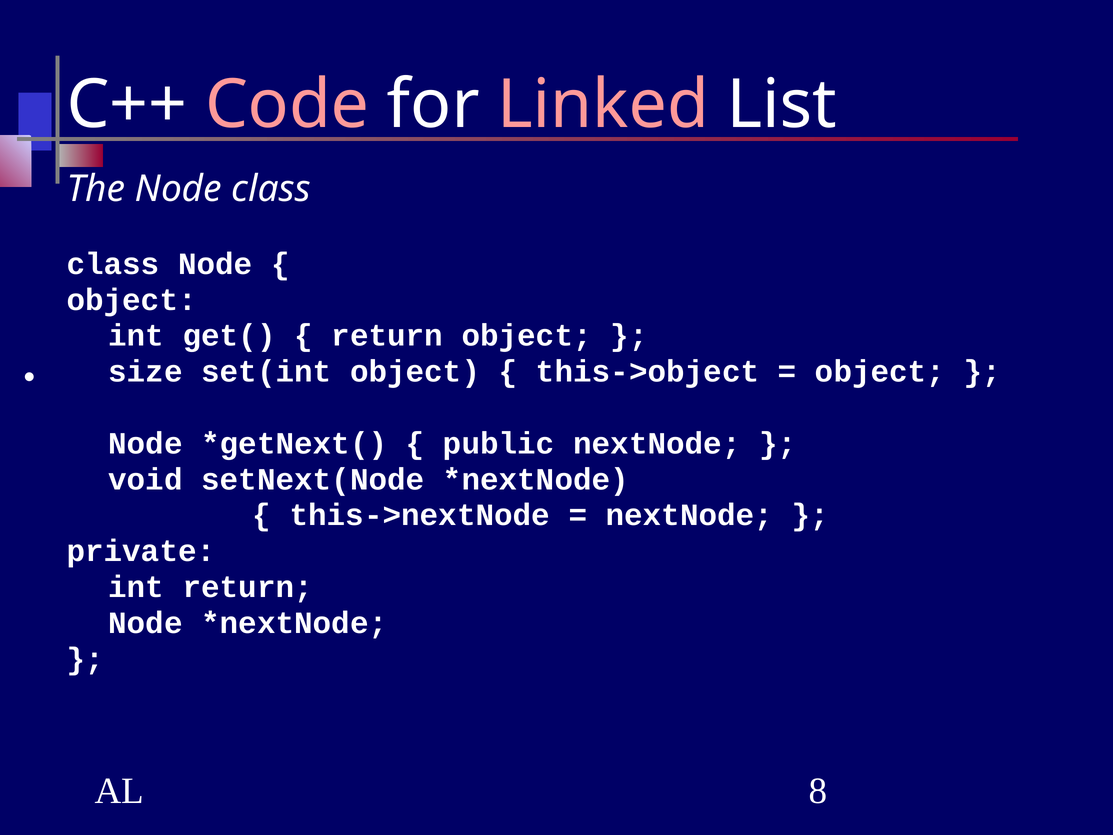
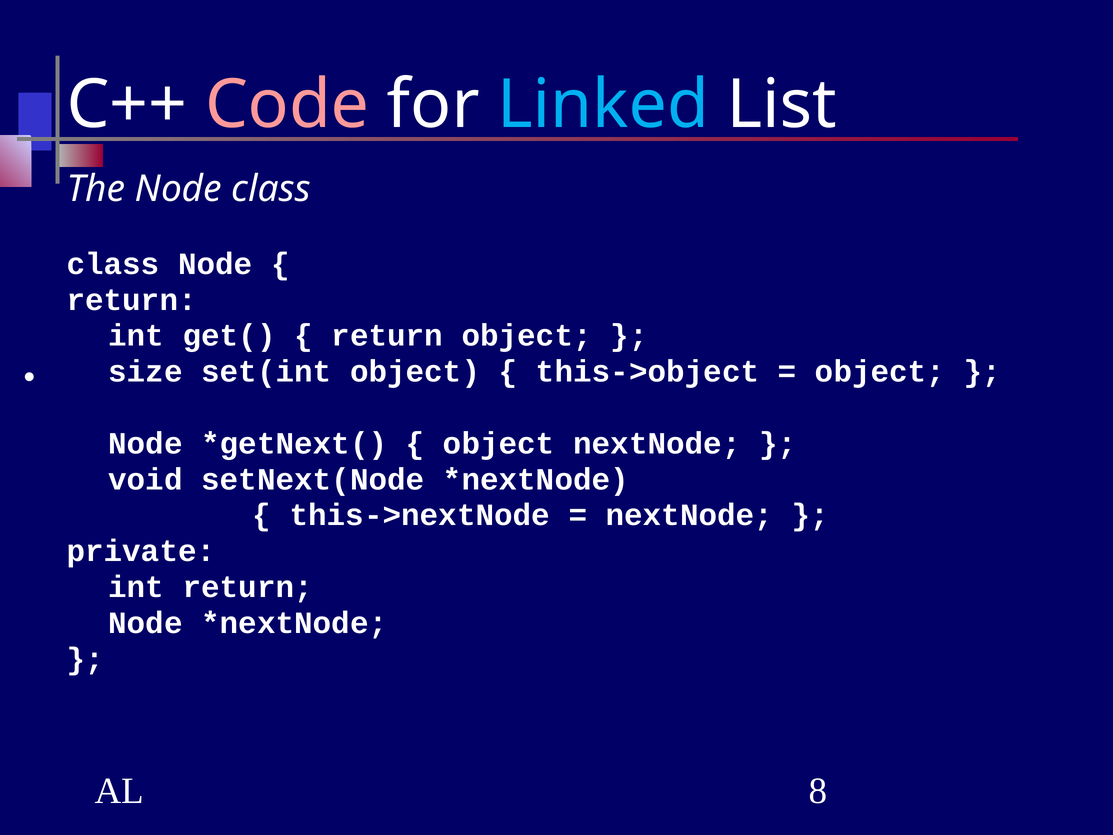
Linked colour: pink -> light blue
object at (132, 300): object -> return
public at (499, 443): public -> object
